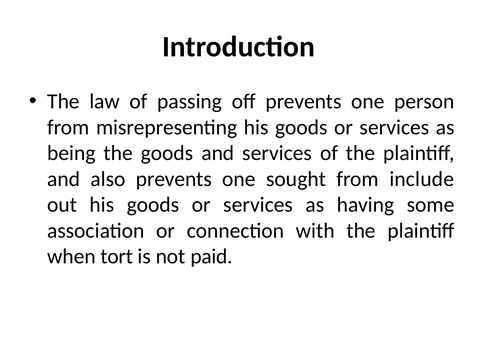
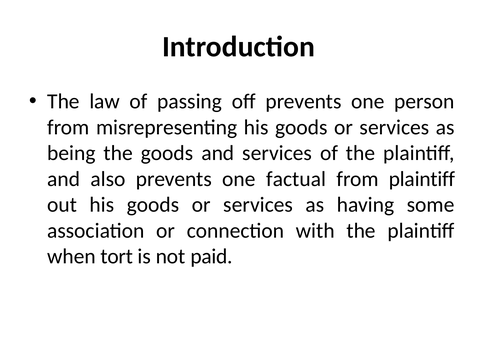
sought: sought -> factual
from include: include -> plaintiff
